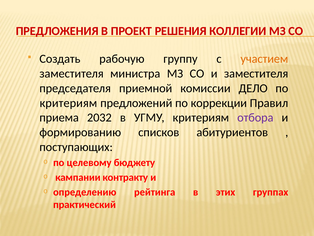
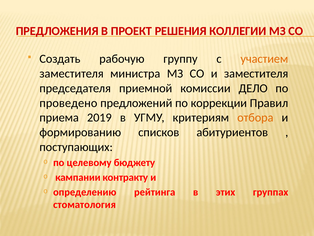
критериям at (68, 103): критериям -> проведено
2032: 2032 -> 2019
отбора colour: purple -> orange
практический: практический -> стоматология
